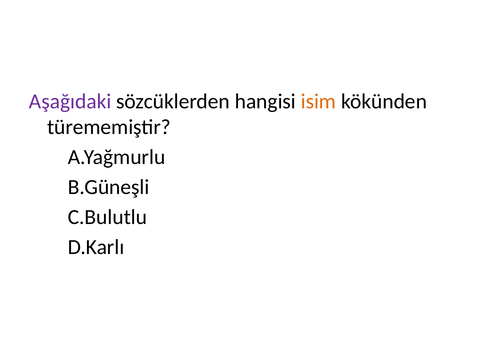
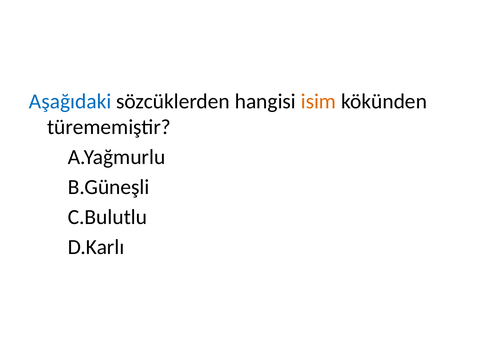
Aşağıdaki colour: purple -> blue
